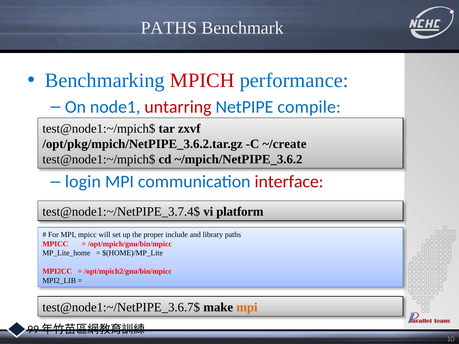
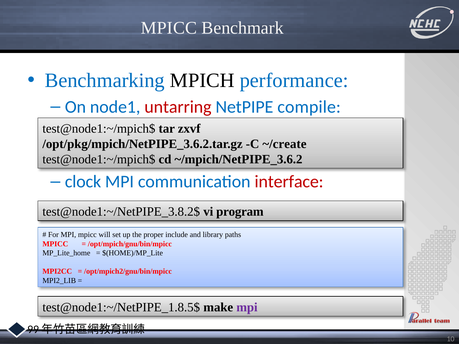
PATHS at (169, 28): PATHS -> MPICC
MPICH colour: red -> black
login: login -> clock
test@node1:~/NetPIPE_3.7.4$: test@node1:~/NetPIPE_3.7.4$ -> test@node1:~/NetPIPE_3.8.2$
platform: platform -> program
test@node1:~/NetPIPE_3.6.7$: test@node1:~/NetPIPE_3.6.7$ -> test@node1:~/NetPIPE_1.8.5$
mpi at (247, 307) colour: orange -> purple
